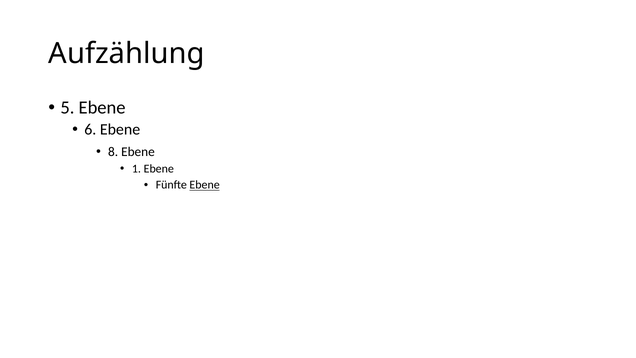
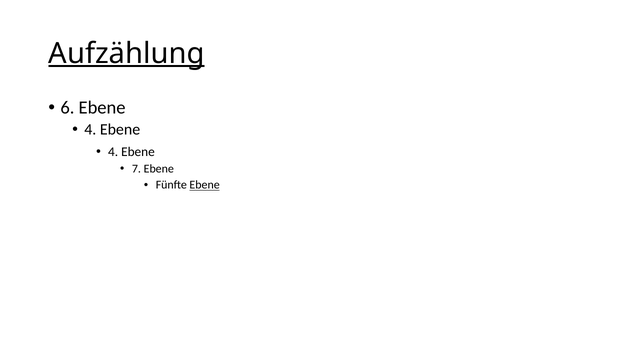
Aufzählung underline: none -> present
5: 5 -> 6
6 at (90, 129): 6 -> 4
8 at (113, 152): 8 -> 4
1: 1 -> 7
